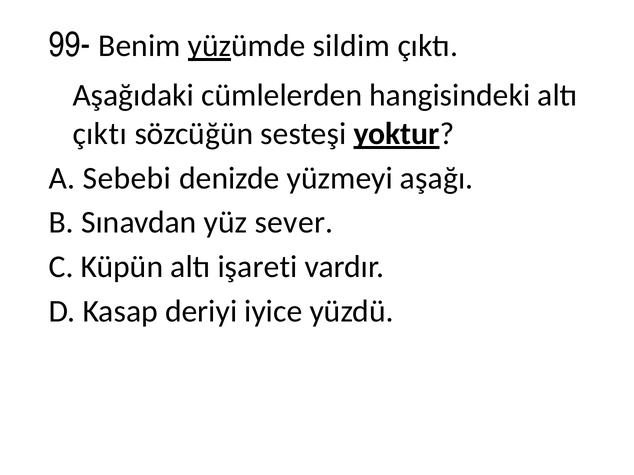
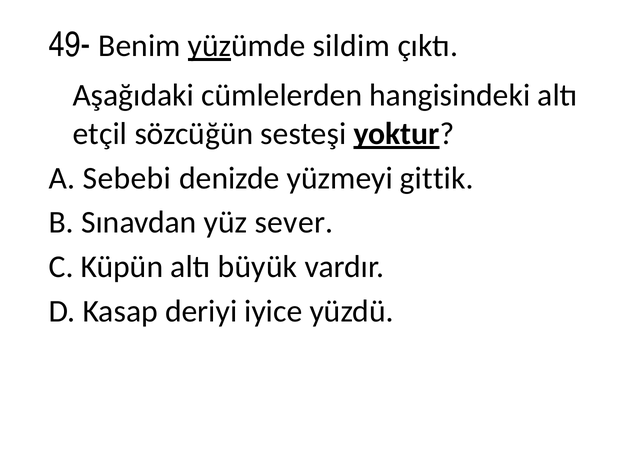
99-: 99- -> 49-
çıktı at (100, 134): çıktı -> etçil
aşağı: aşağı -> gittik
işareti: işareti -> büyük
